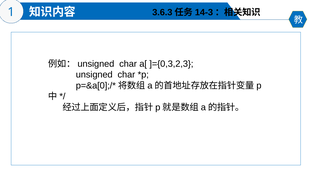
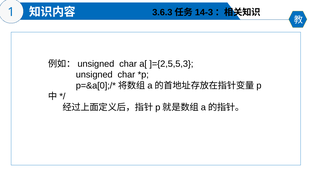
]={0,3,2,3: ]={0,3,2,3 -> ]={2,5,5,3
